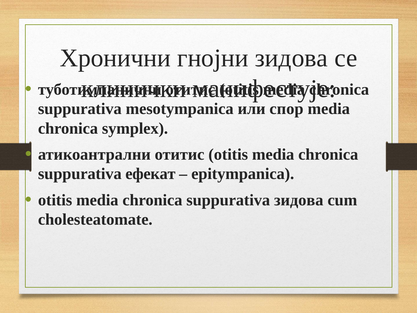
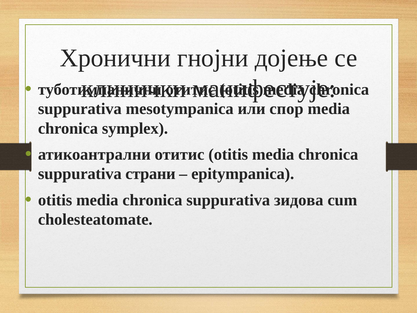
гнојни зидова: зидова -> дојење
ефекат: ефекат -> страни
